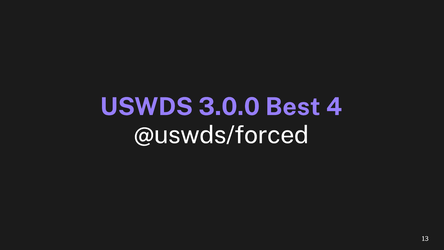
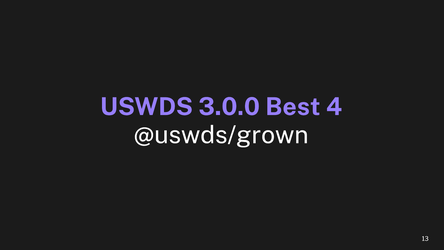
@uswds/forced: @uswds/forced -> @uswds/grown
